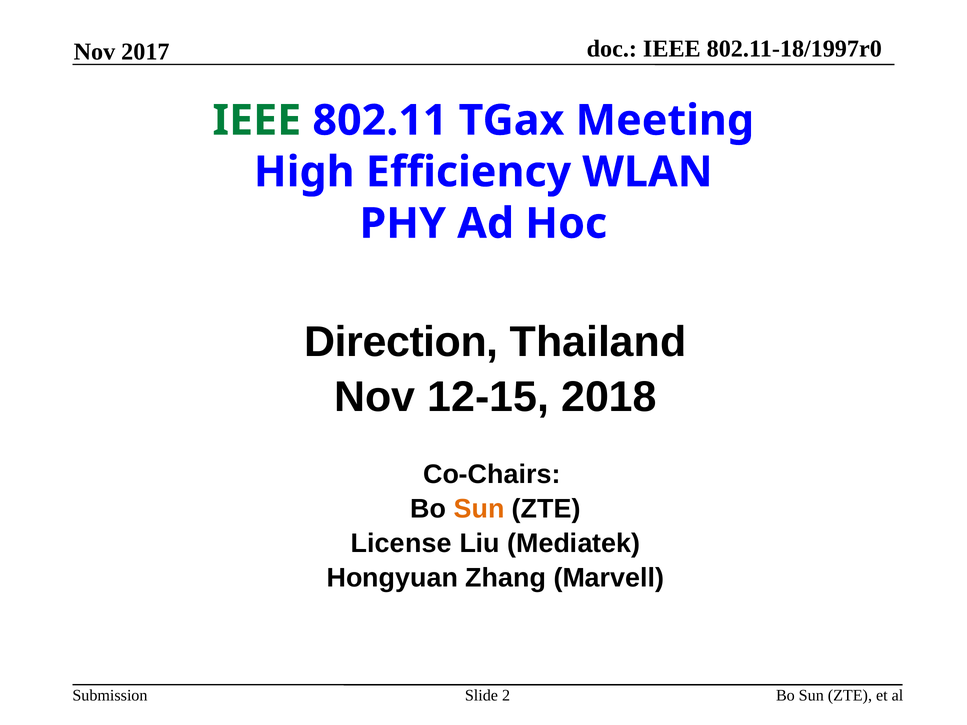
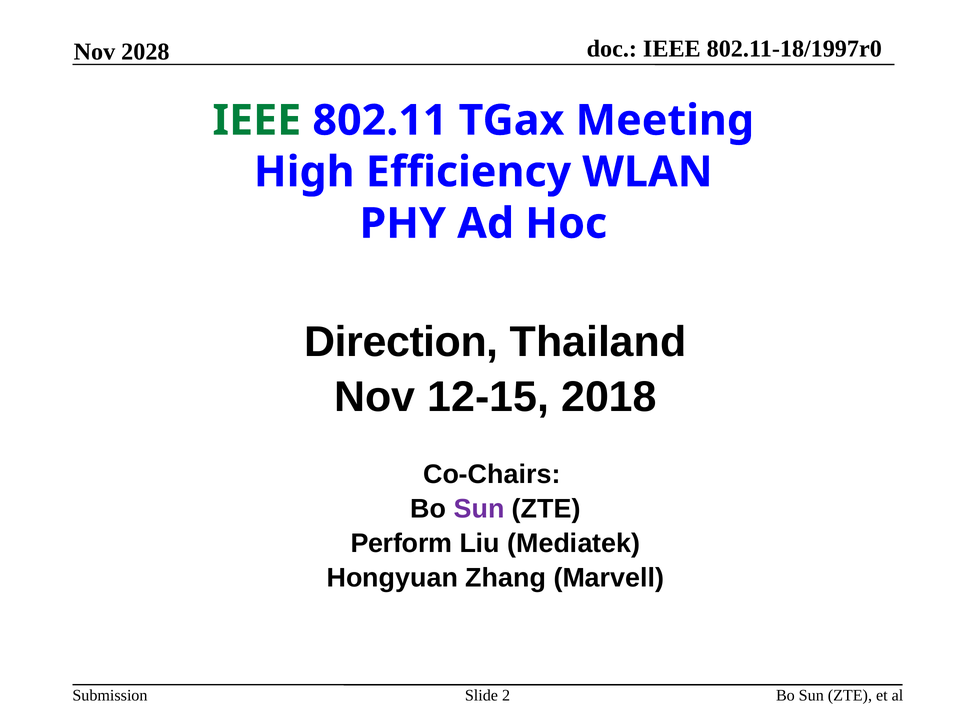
2017: 2017 -> 2028
Sun at (479, 509) colour: orange -> purple
License: License -> Perform
